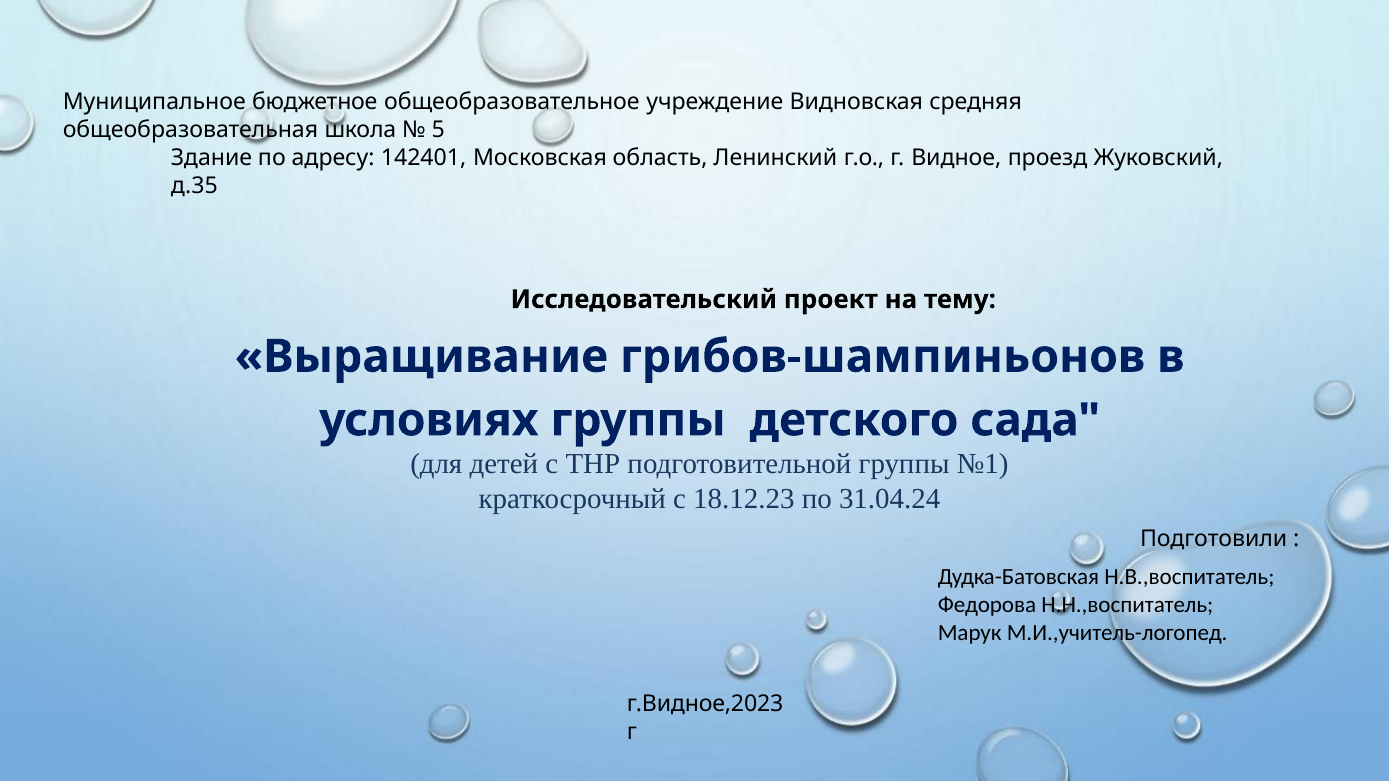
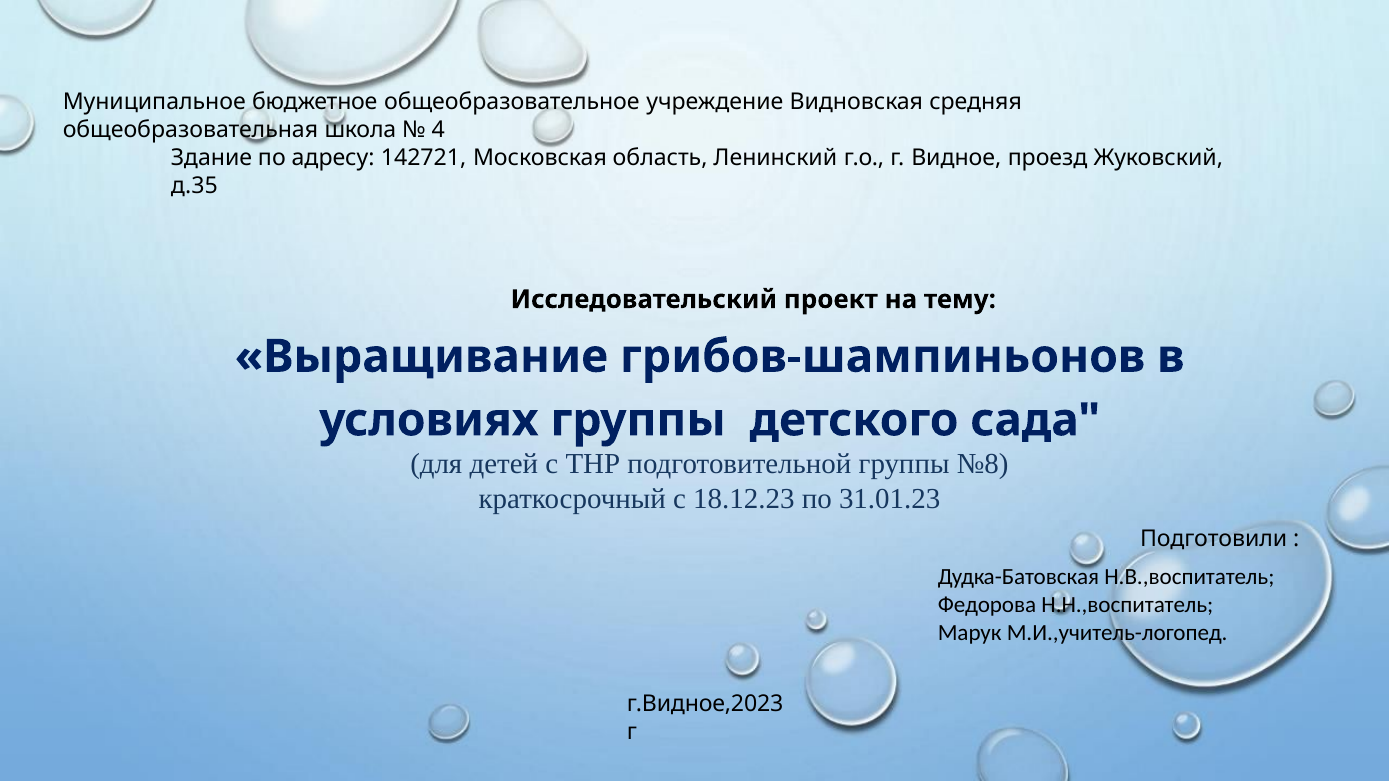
5: 5 -> 4
142401: 142401 -> 142721
№1: №1 -> №8
31.04.24: 31.04.24 -> 31.01.23
